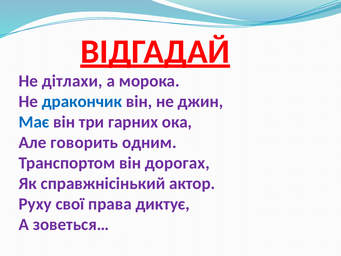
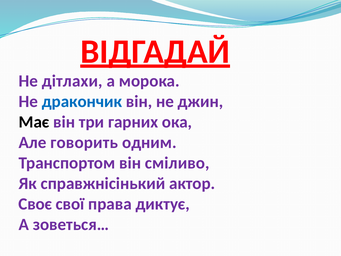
Має colour: blue -> black
дорогах: дорогах -> сміливо
Руху: Руху -> Своє
